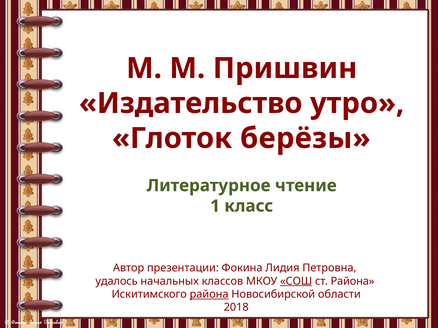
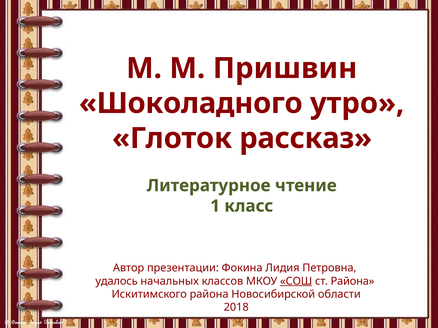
Издательство: Издательство -> Шоколадного
берёзы: берёзы -> рассказ
района at (209, 295) underline: present -> none
